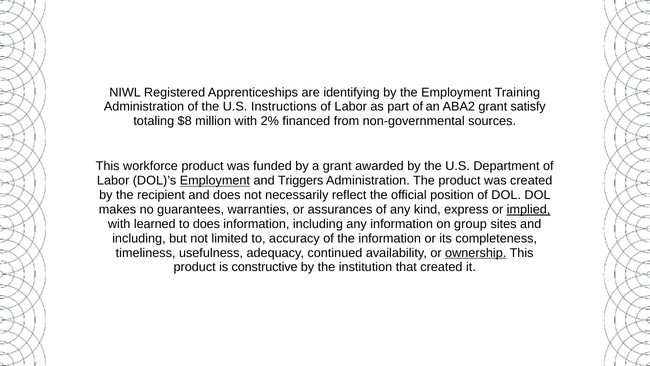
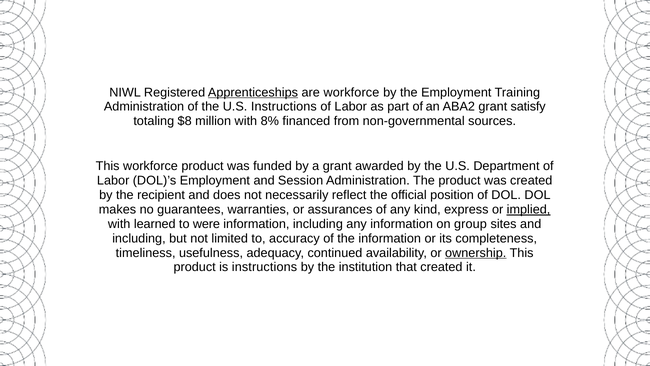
Apprenticeships underline: none -> present
are identifying: identifying -> workforce
2%: 2% -> 8%
Employment at (215, 181) underline: present -> none
Triggers: Triggers -> Session
to does: does -> were
is constructive: constructive -> instructions
